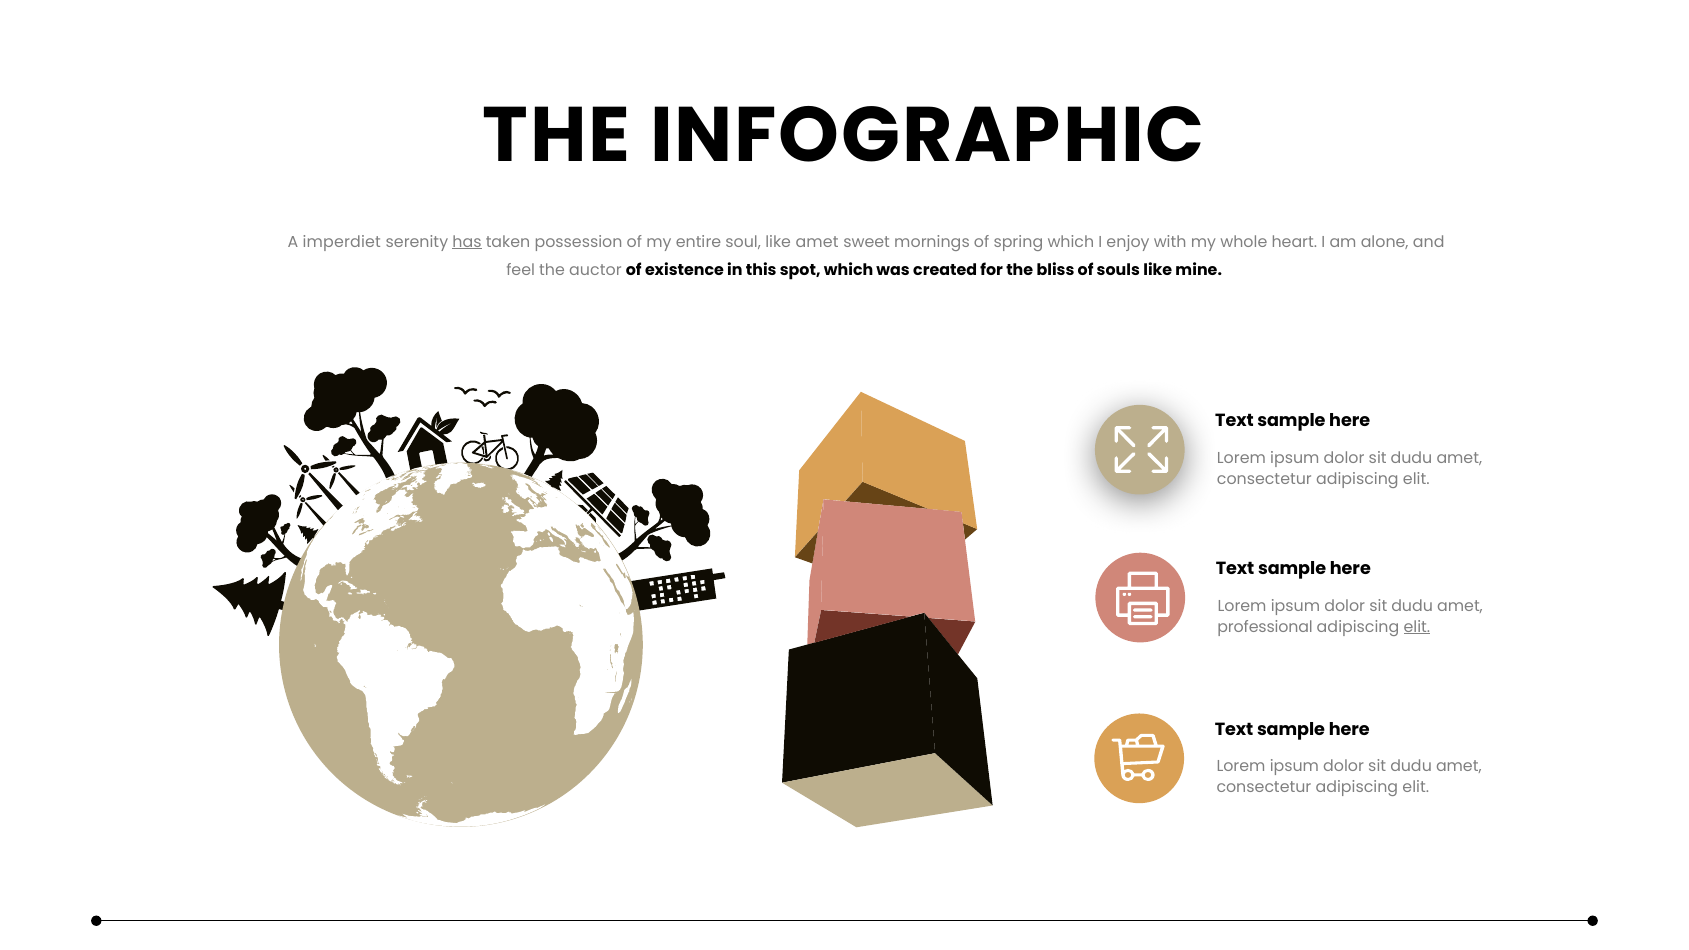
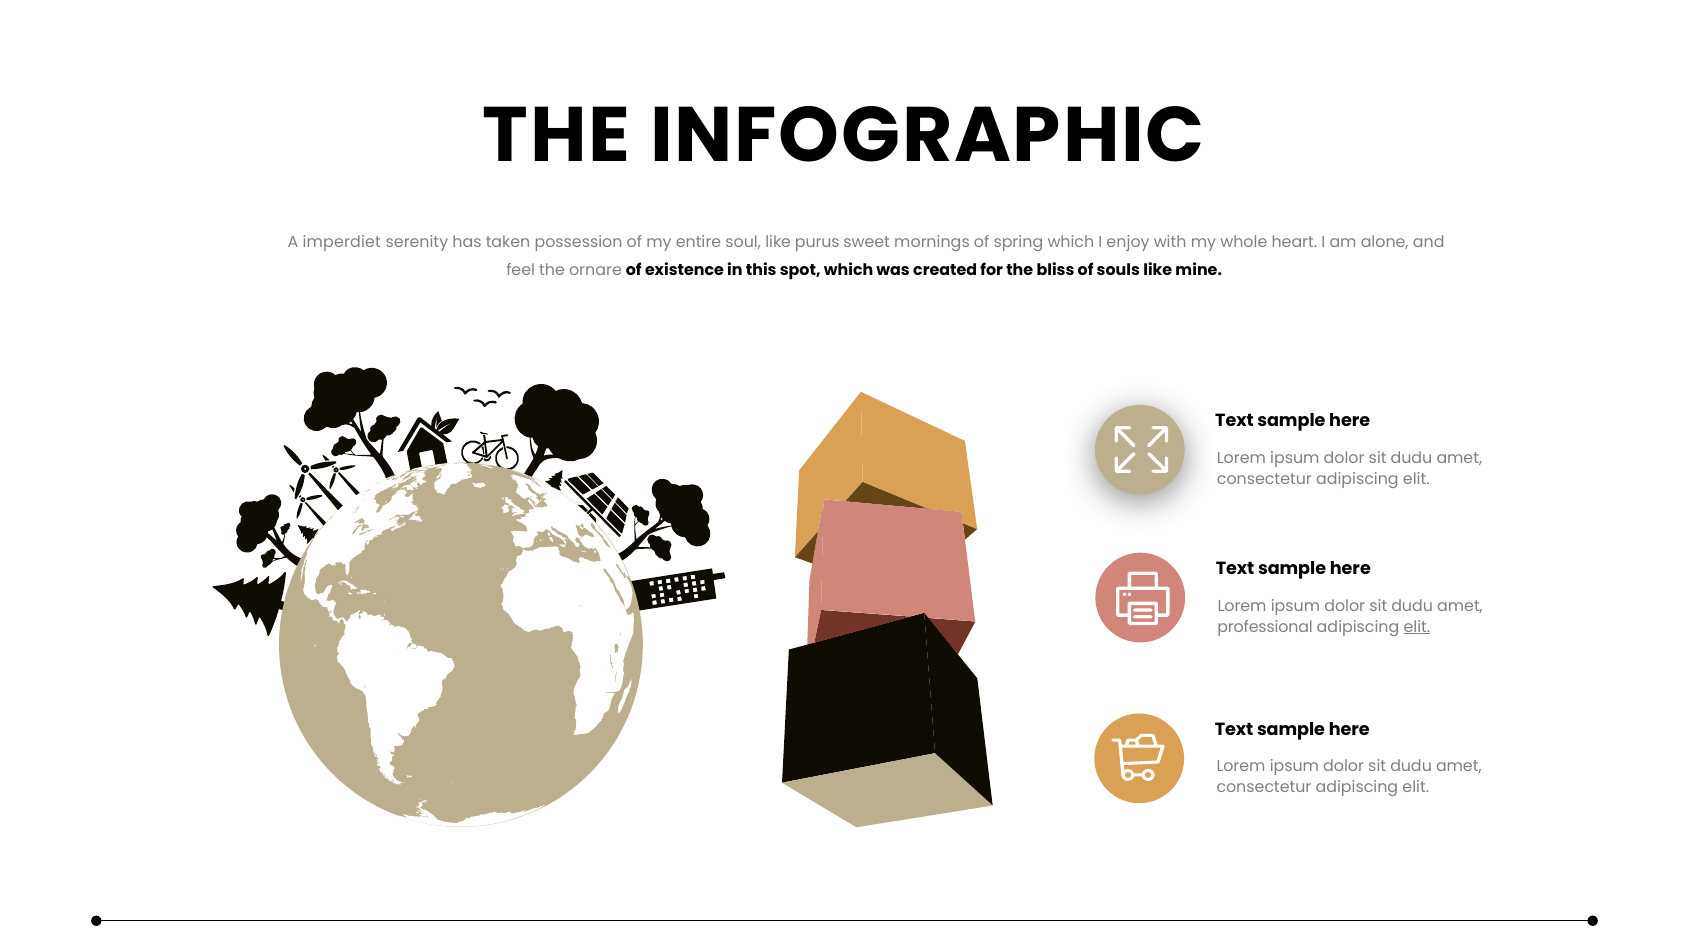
has underline: present -> none
like amet: amet -> purus
auctor: auctor -> ornare
